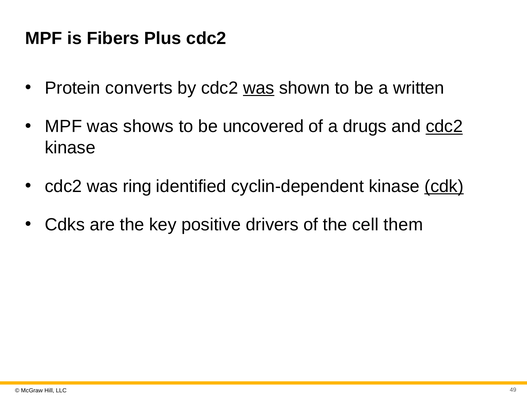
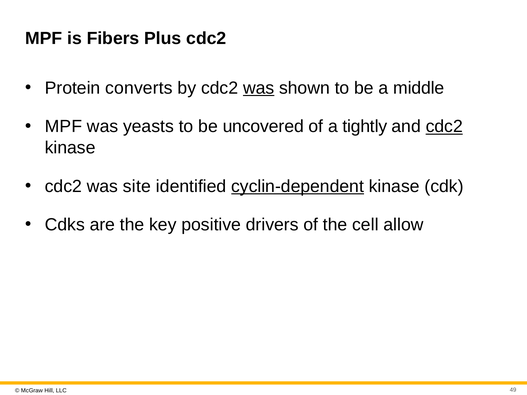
written: written -> middle
shows: shows -> yeasts
drugs: drugs -> tightly
ring: ring -> site
cyclin-dependent underline: none -> present
cdk underline: present -> none
them: them -> allow
